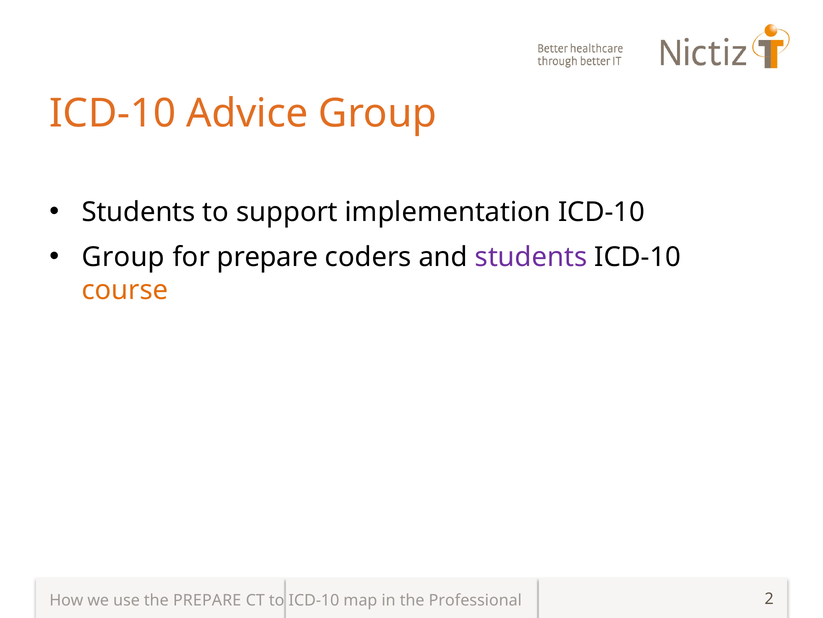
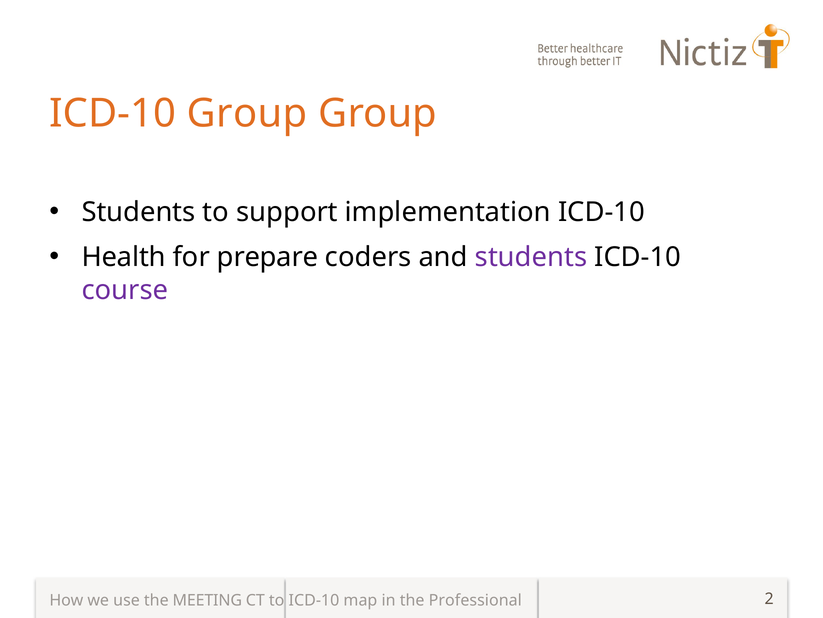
ICD-10 Advice: Advice -> Group
Group at (123, 257): Group -> Health
course colour: orange -> purple
the PREPARE: PREPARE -> MEETING
